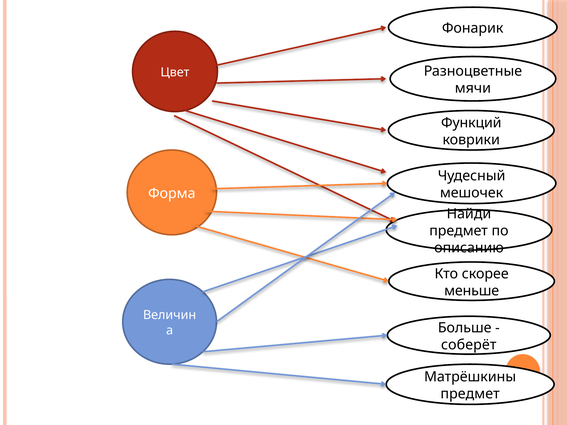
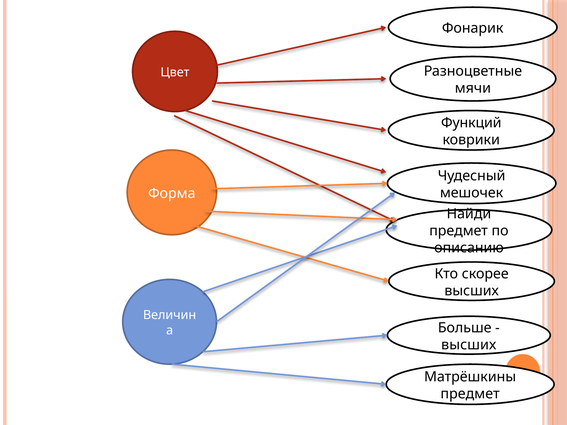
меньше at (472, 291): меньше -> высших
соберёт at (469, 345): соберёт -> высших
